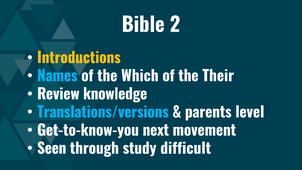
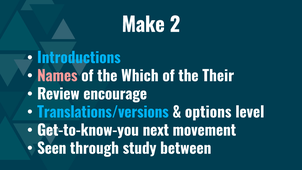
Bible: Bible -> Make
Introductions colour: yellow -> light blue
Names colour: light blue -> pink
knowledge: knowledge -> encourage
parents: parents -> options
difficult: difficult -> between
